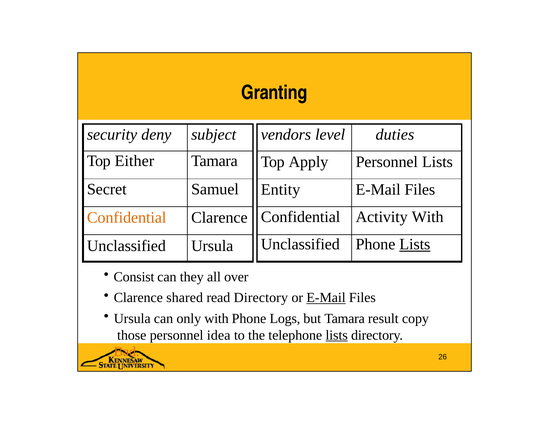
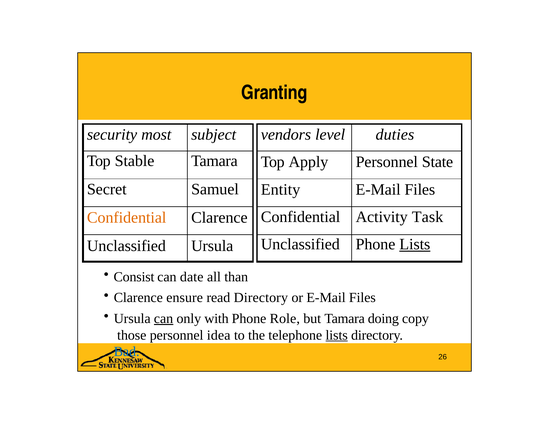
deny: deny -> most
Either: Either -> Stable
Personnel Lists: Lists -> State
Activity With: With -> Task
they: they -> date
over: over -> than
shared: shared -> ensure
E-Mail at (326, 298) underline: present -> none
can at (164, 319) underline: none -> present
Logs: Logs -> Role
result: result -> doing
Bad colour: orange -> blue
